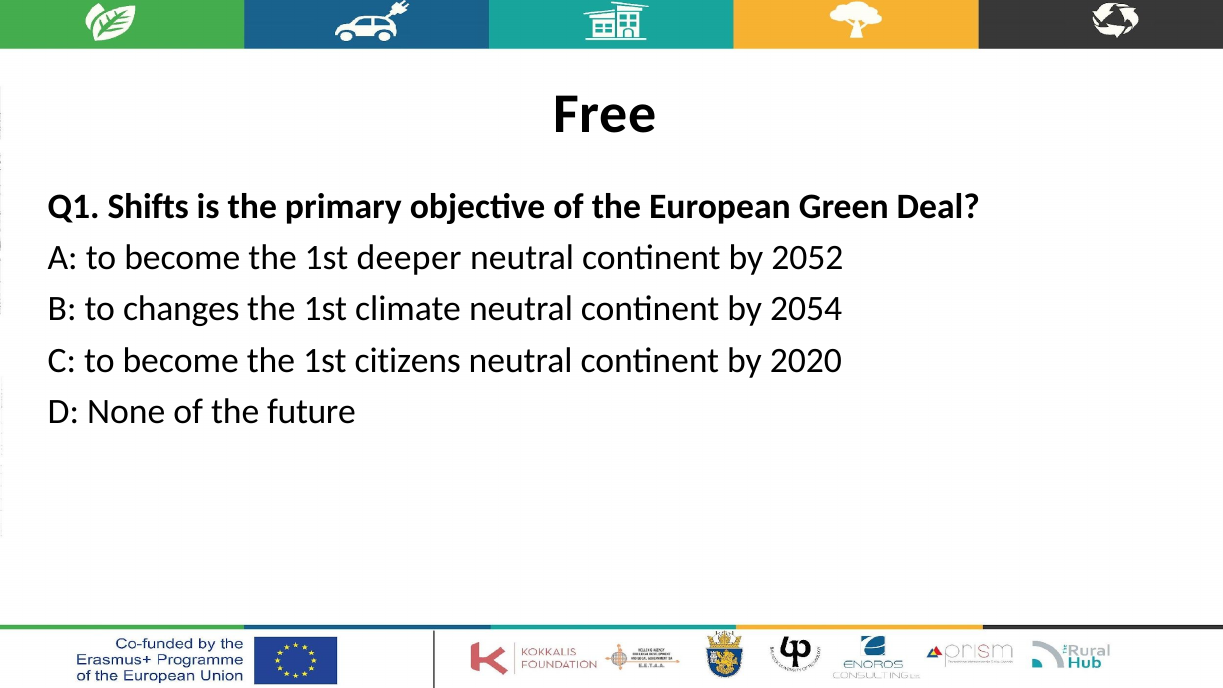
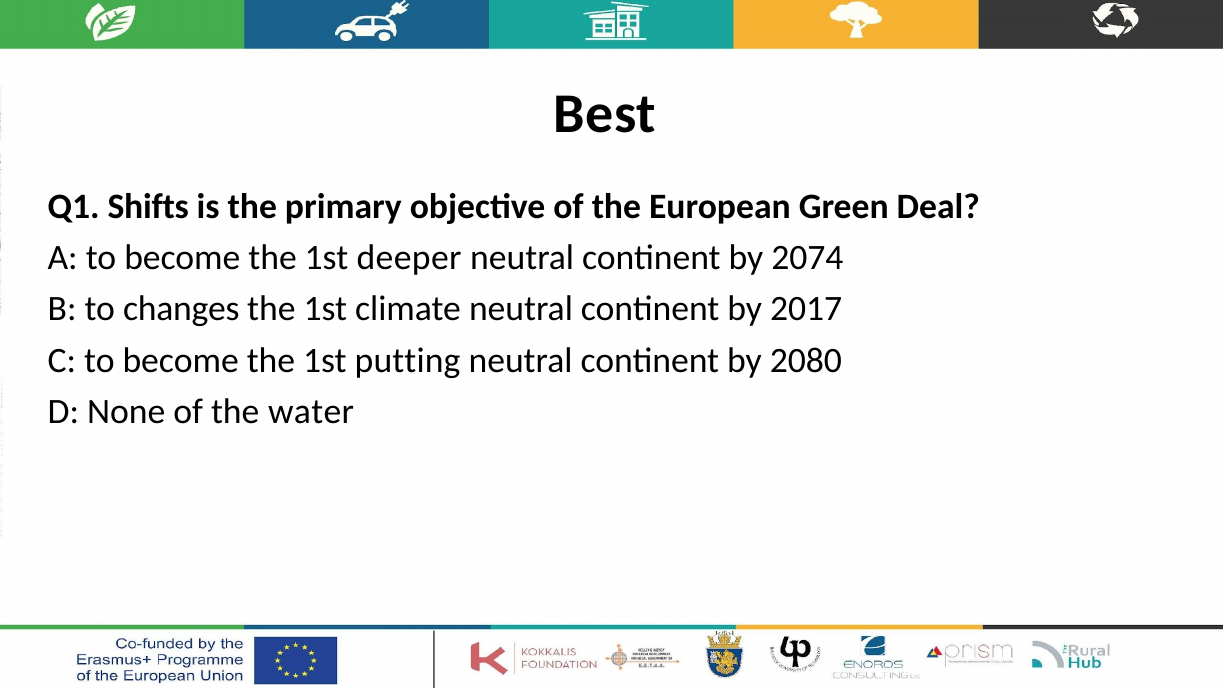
Free: Free -> Best
2052: 2052 -> 2074
2054: 2054 -> 2017
citizens: citizens -> putting
2020: 2020 -> 2080
future: future -> water
